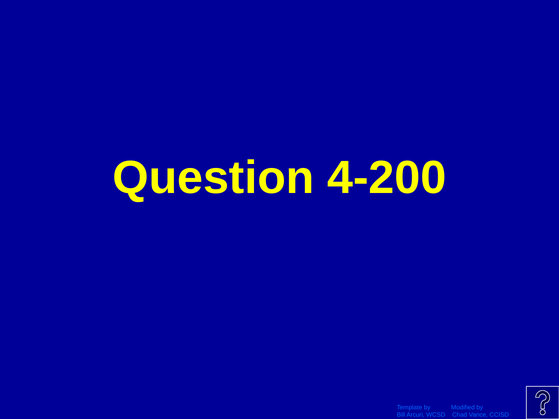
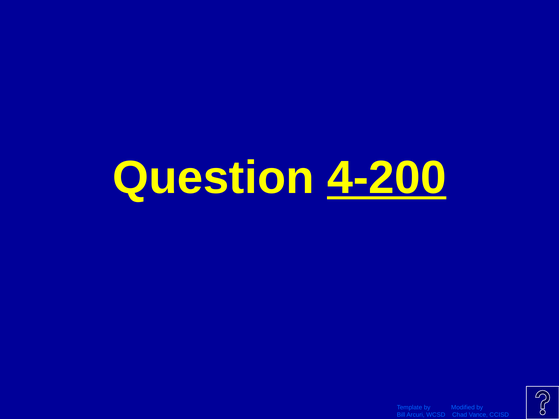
4-200 underline: none -> present
